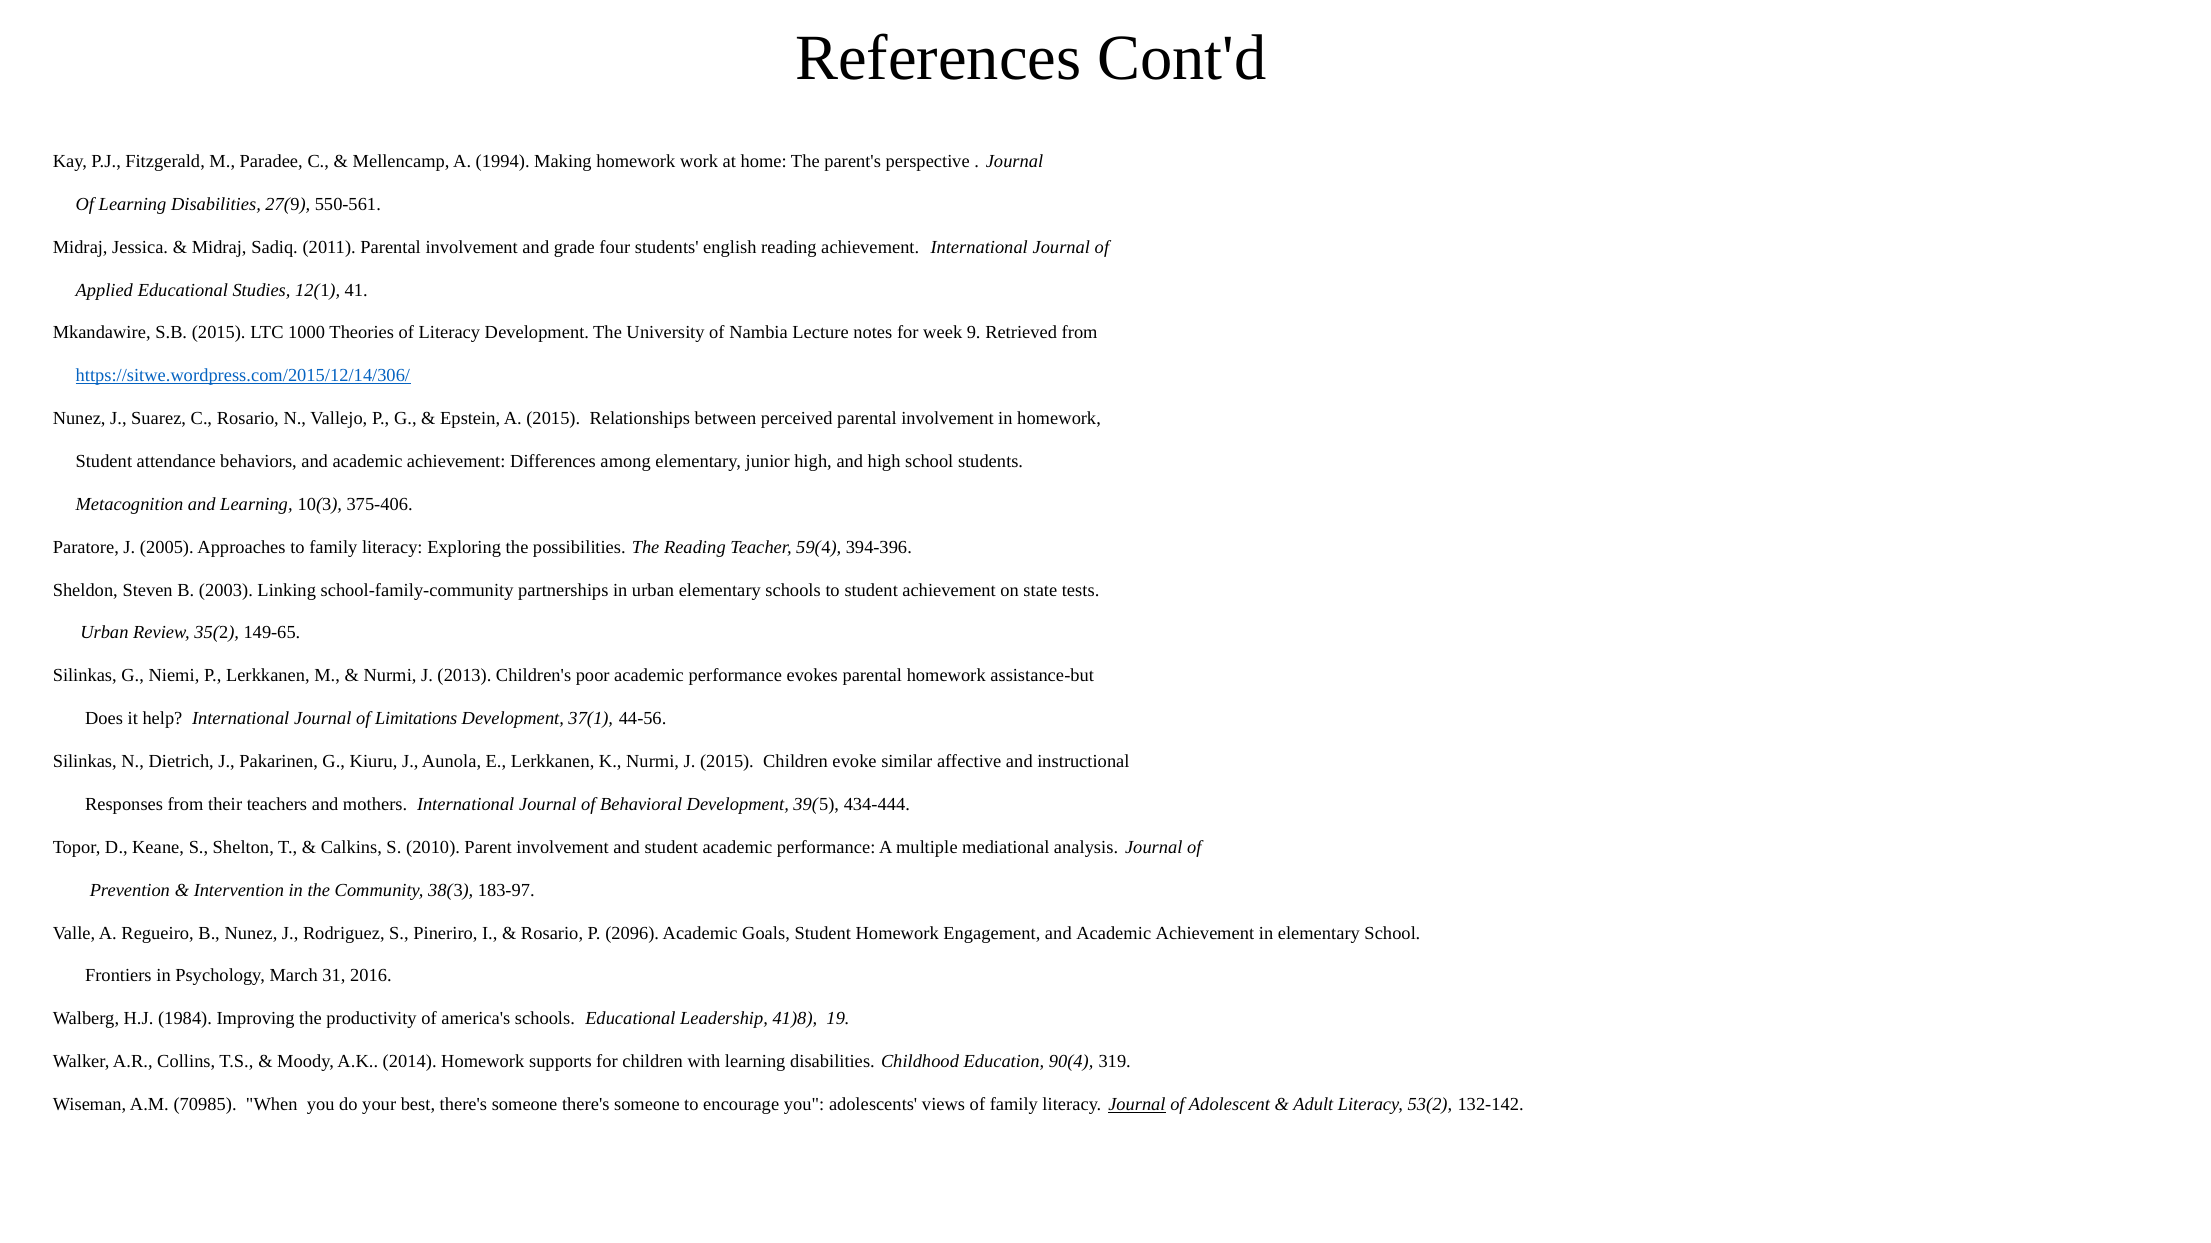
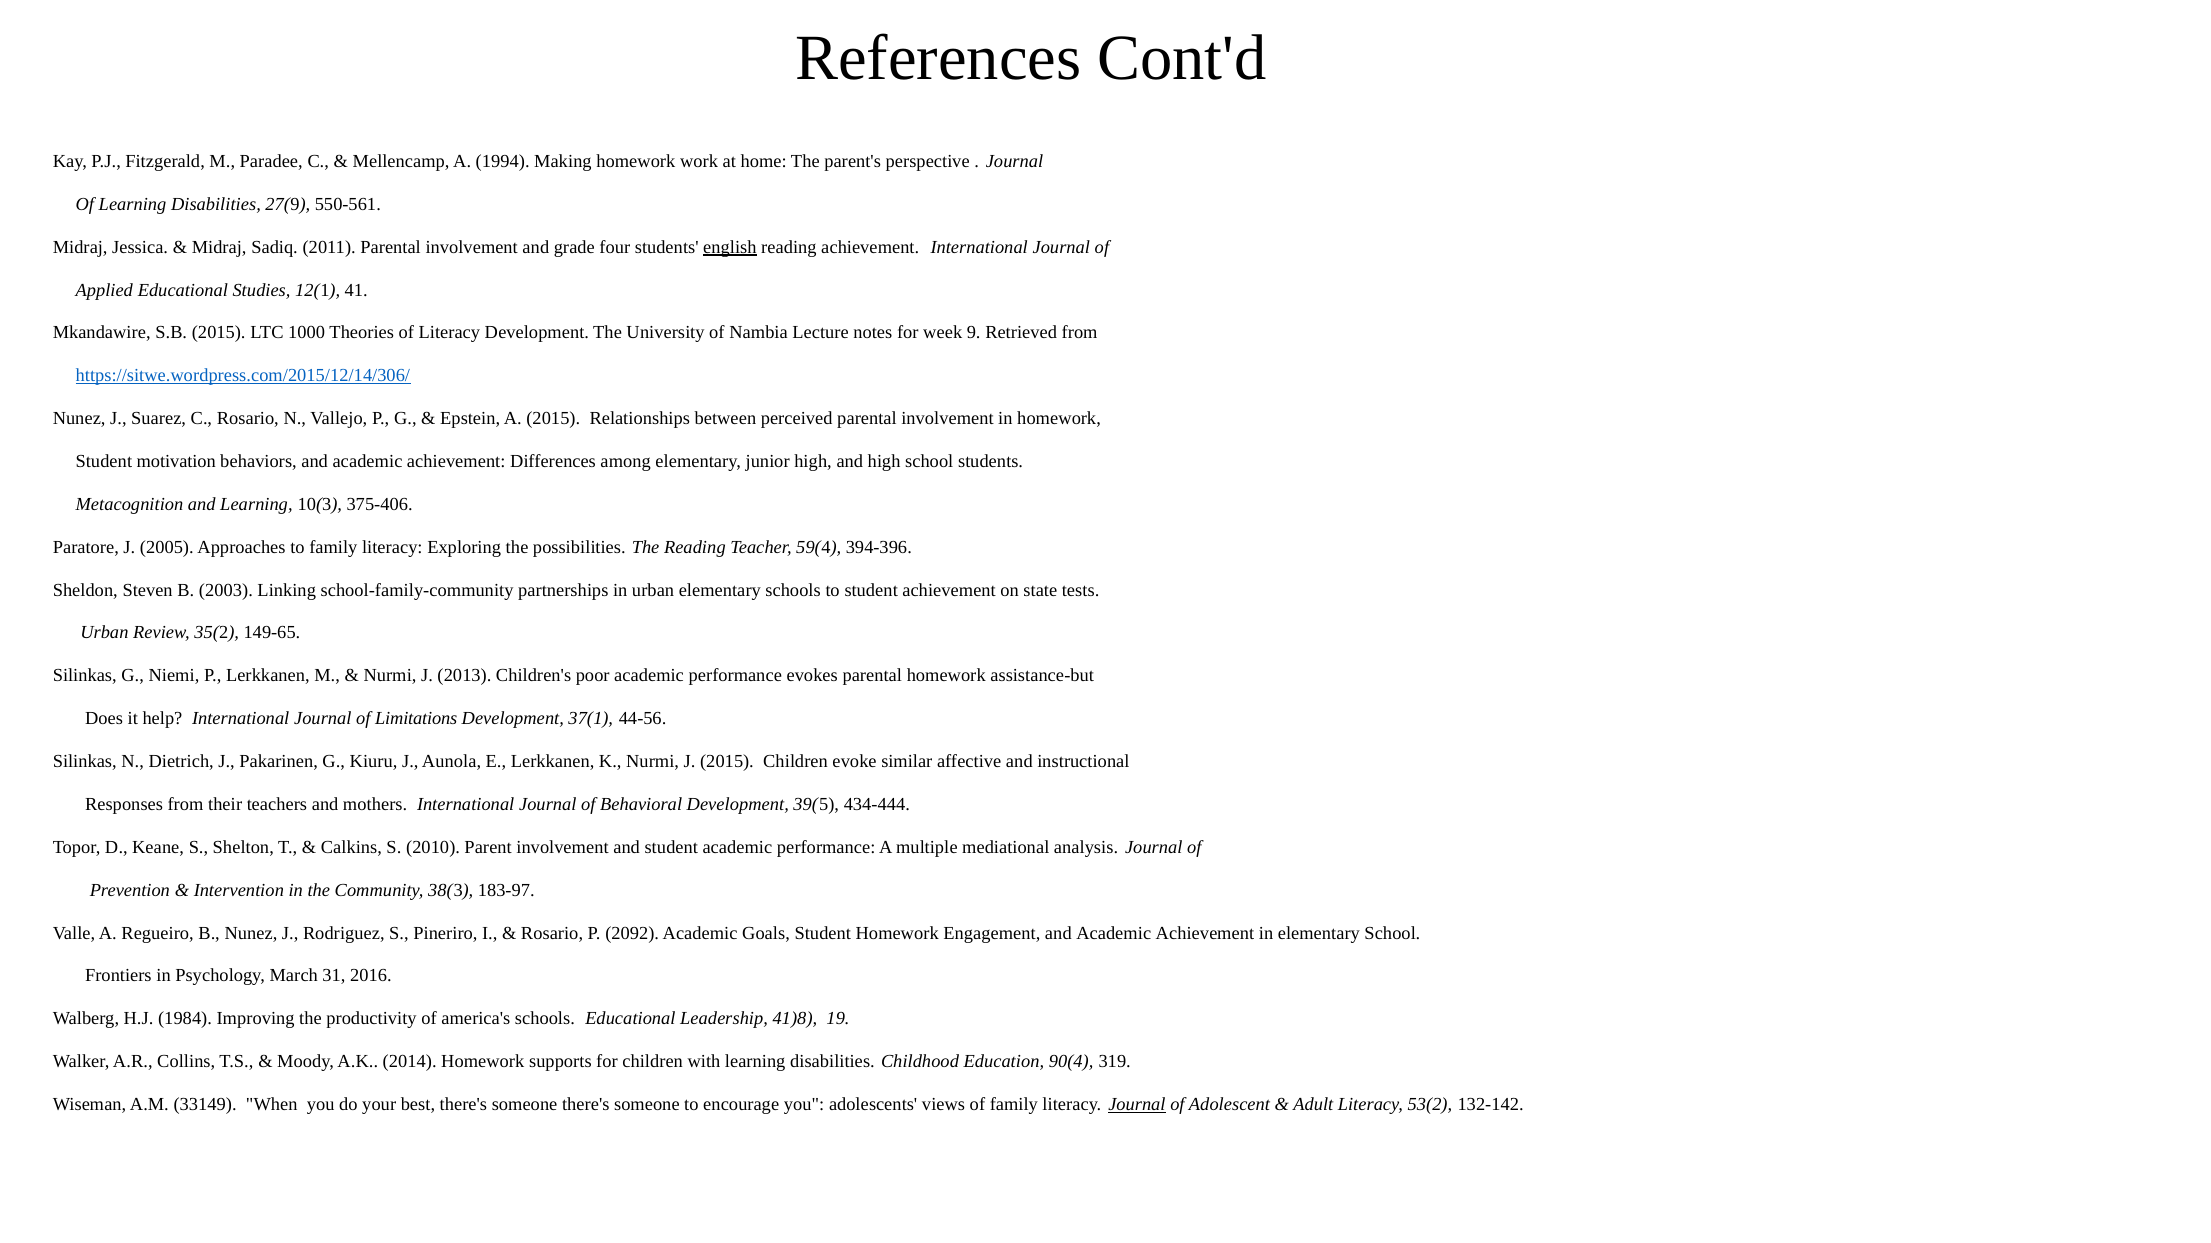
english underline: none -> present
attendance: attendance -> motivation
2096: 2096 -> 2092
70985: 70985 -> 33149
